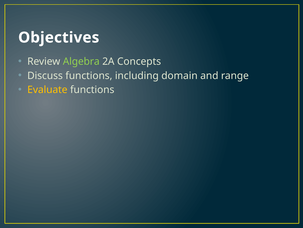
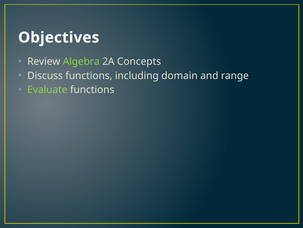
Evaluate colour: yellow -> light green
